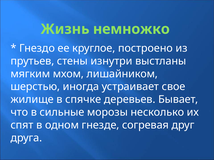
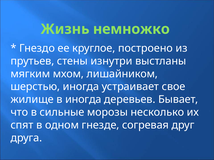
в спячке: спячке -> иногда
